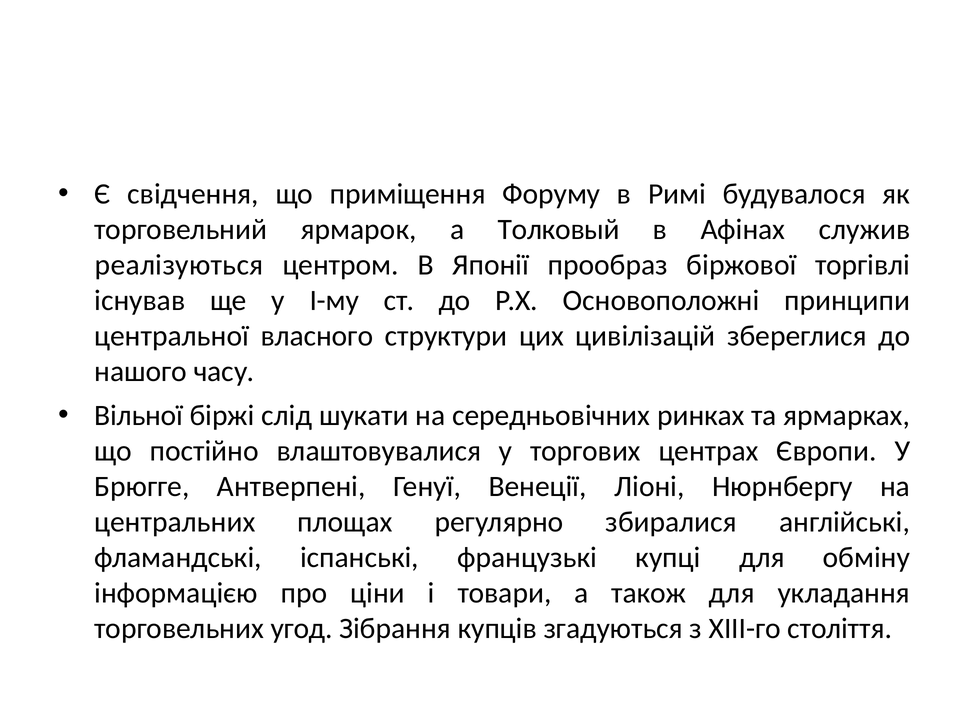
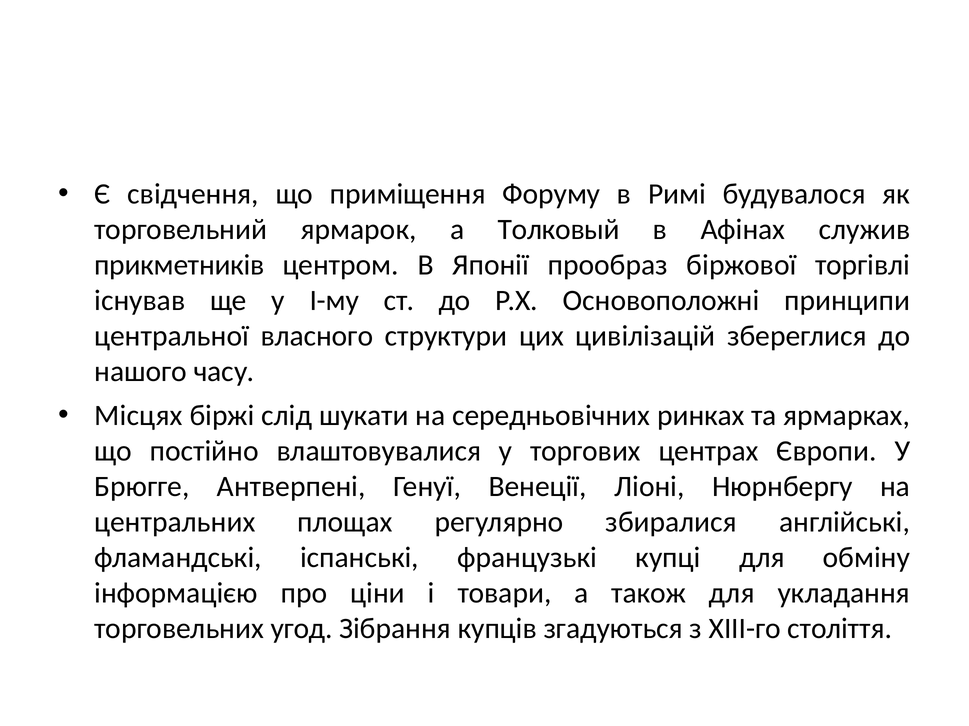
реалізуються: реалізуються -> прикметників
Вільної: Вільної -> Місцях
